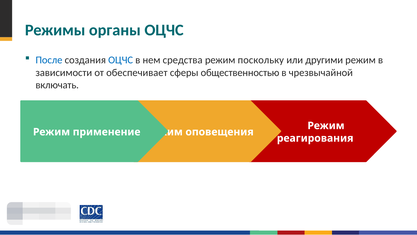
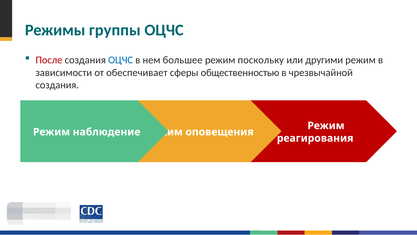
органы: органы -> группы
После colour: blue -> red
средства: средства -> большее
включать at (57, 85): включать -> создания
применение: применение -> наблюдение
